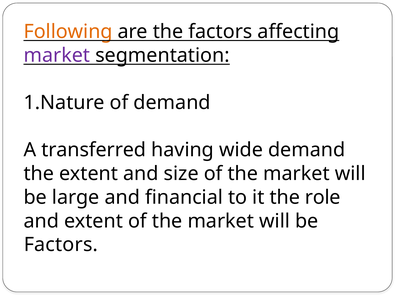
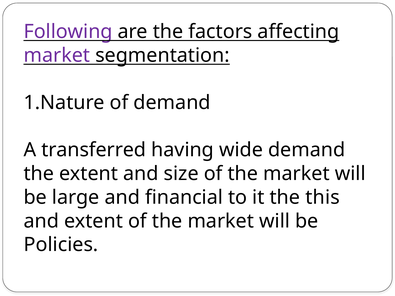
Following colour: orange -> purple
role: role -> this
Factors at (61, 245): Factors -> Policies
